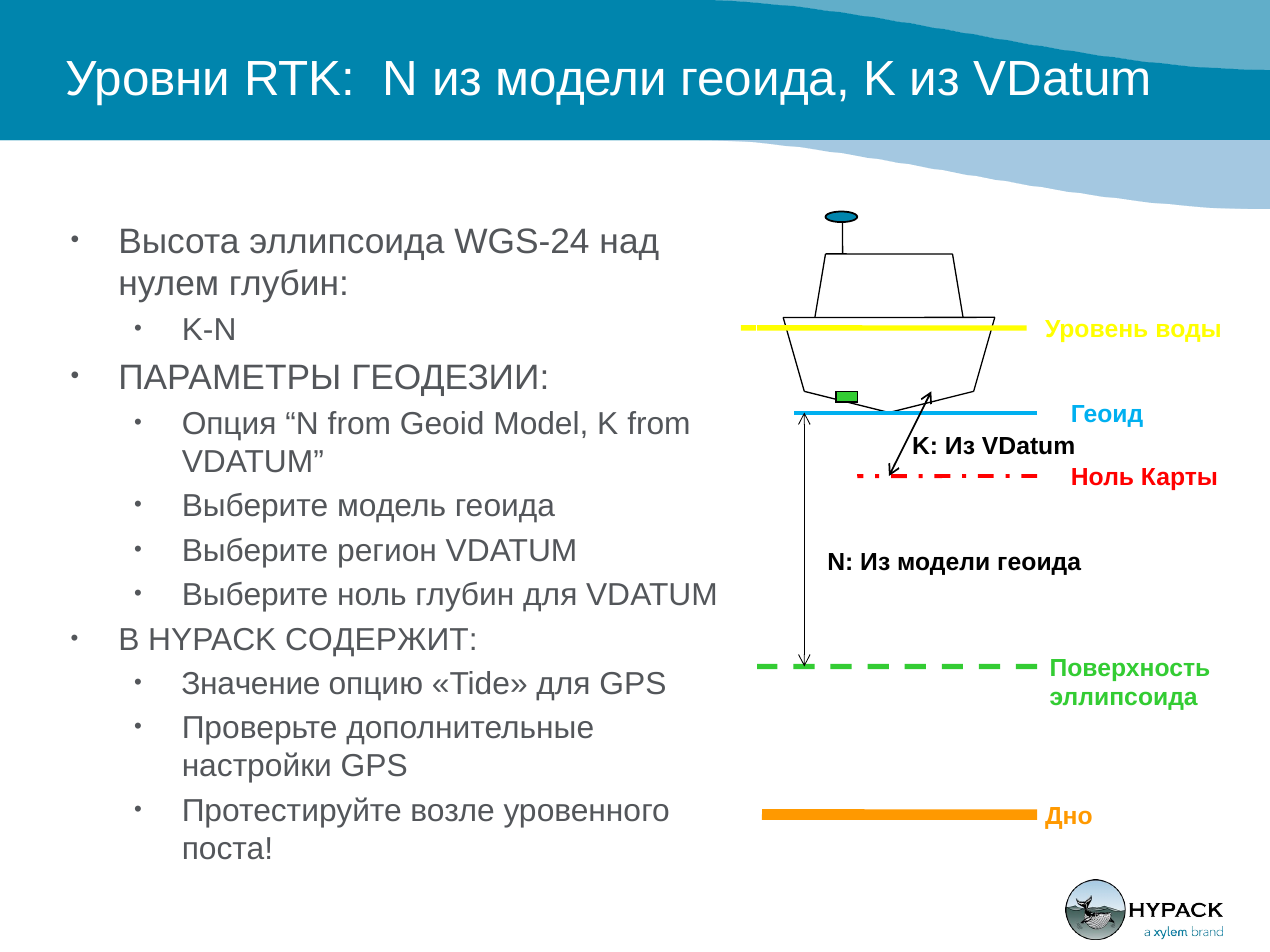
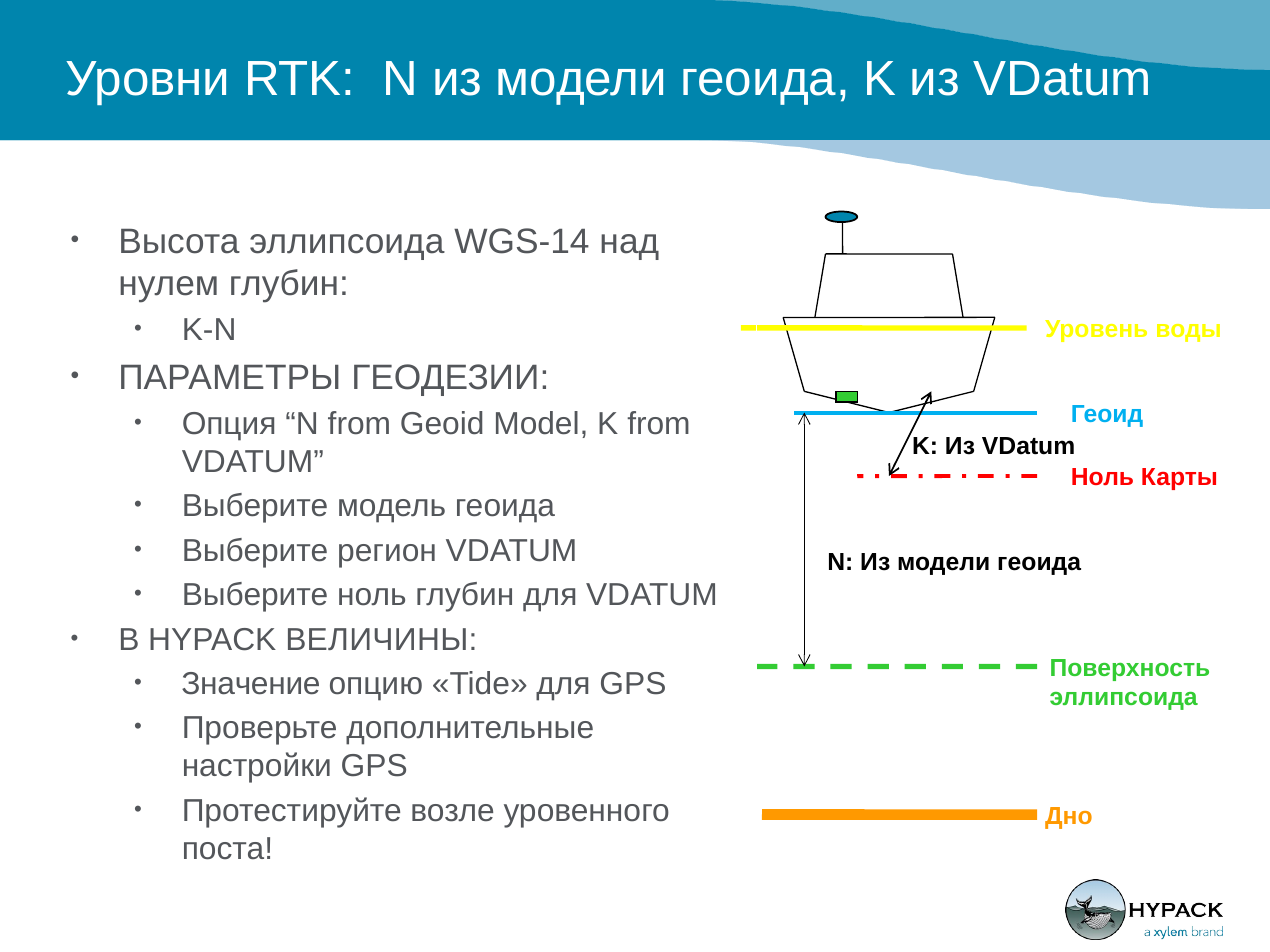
WGS-24: WGS-24 -> WGS-14
СОДЕРЖИТ: СОДЕРЖИТ -> ВЕЛИЧИНЫ
